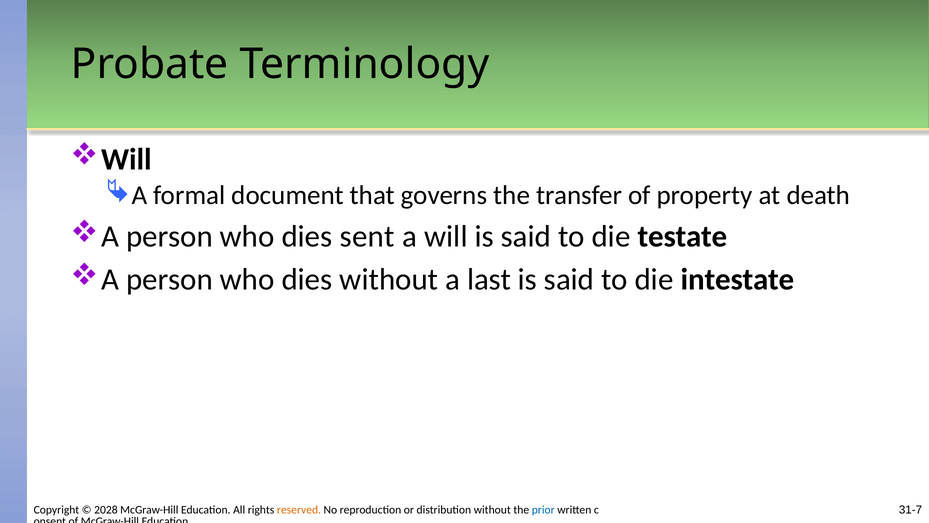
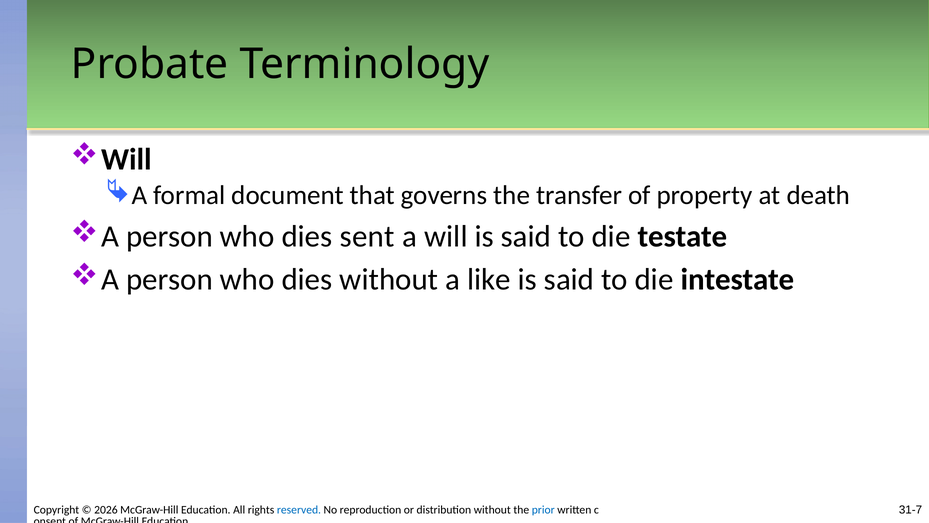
last: last -> like
2028: 2028 -> 2026
reserved colour: orange -> blue
